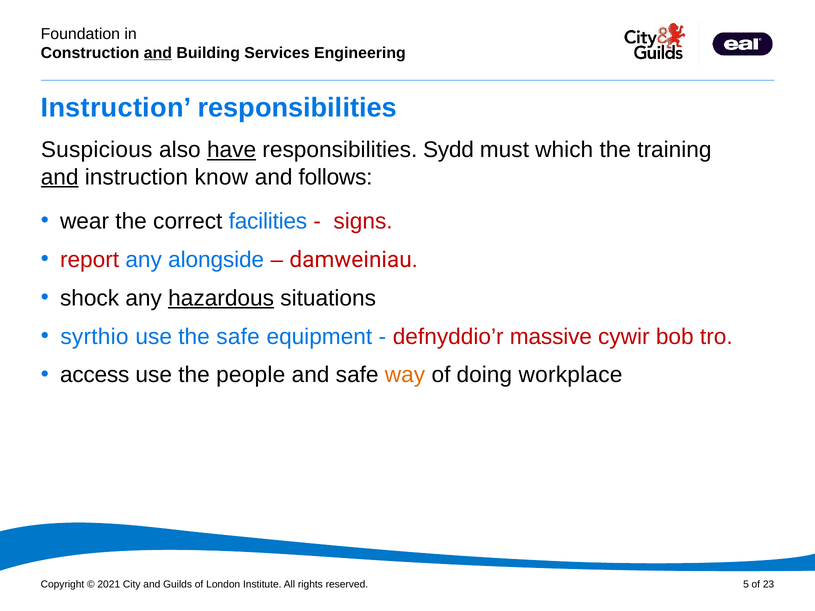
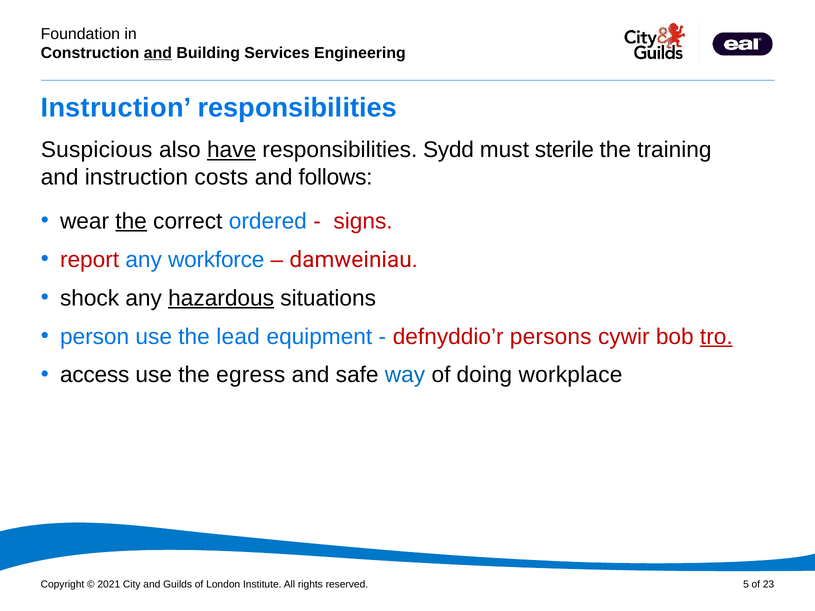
which: which -> sterile
and at (60, 177) underline: present -> none
know: know -> costs
the at (131, 221) underline: none -> present
facilities: facilities -> ordered
alongside: alongside -> workforce
syrthio: syrthio -> person
the safe: safe -> lead
massive: massive -> persons
tro underline: none -> present
people: people -> egress
way colour: orange -> blue
